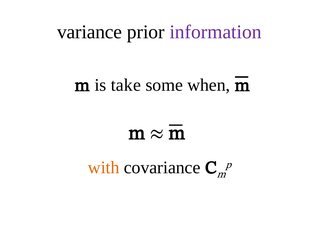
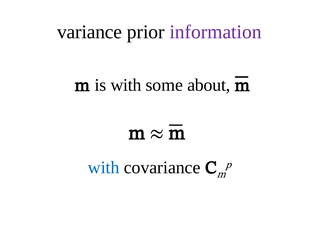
is take: take -> with
when: when -> about
with at (104, 168) colour: orange -> blue
